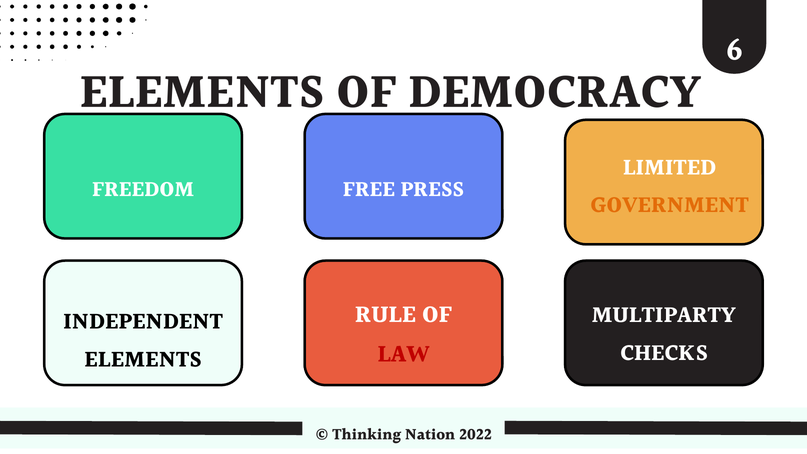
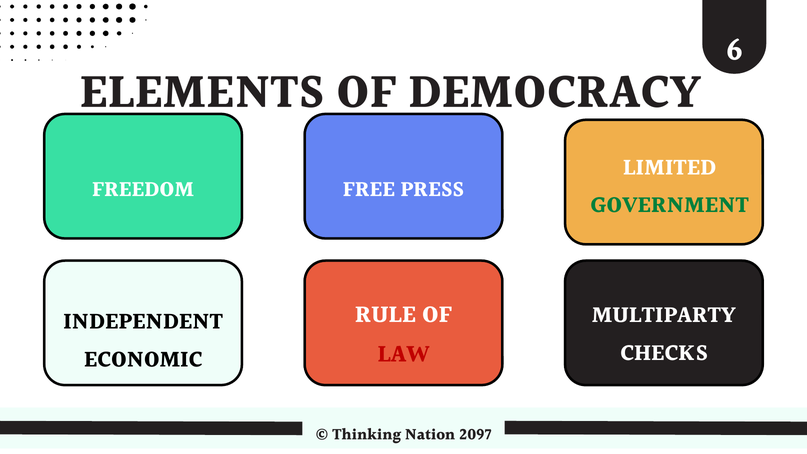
GOVERNMENT colour: orange -> green
ELEMENTS at (143, 360): ELEMENTS -> ECONOMIC
2022: 2022 -> 2097
